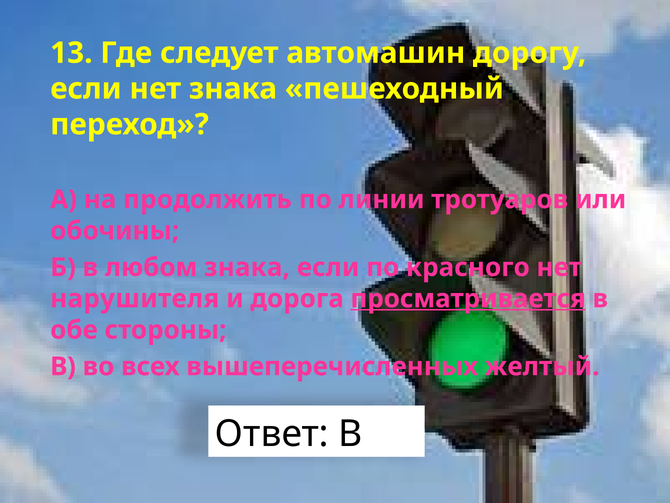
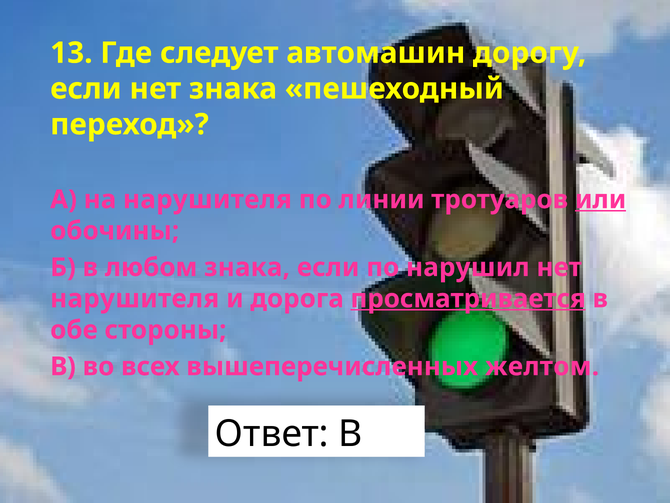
на продолжить: продолжить -> нарушителя
или underline: none -> present
красного: красного -> нарушил
желтый: желтый -> желтом
